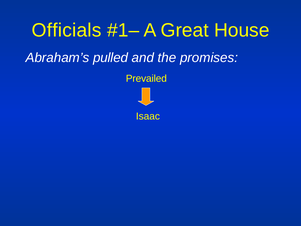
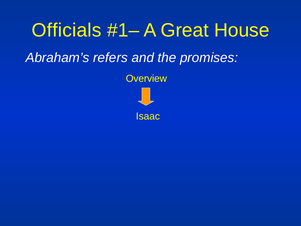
pulled: pulled -> refers
Prevailed: Prevailed -> Overview
